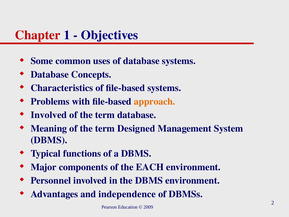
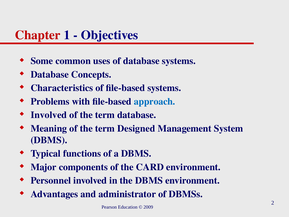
approach colour: orange -> blue
EACH: EACH -> CARD
independence: independence -> administrator
